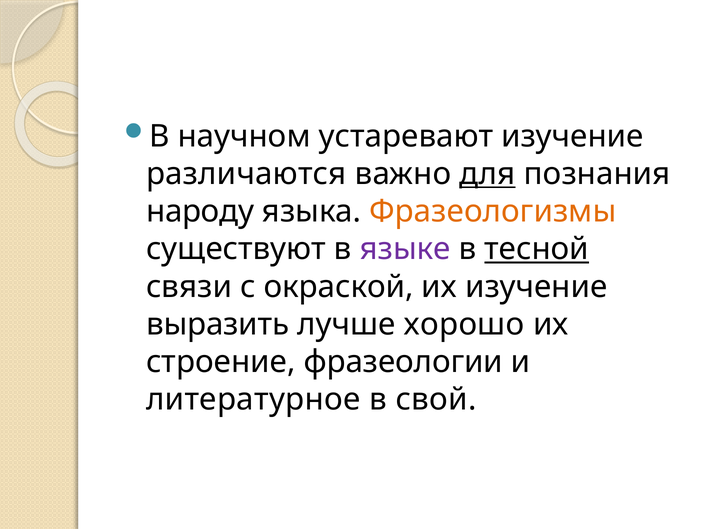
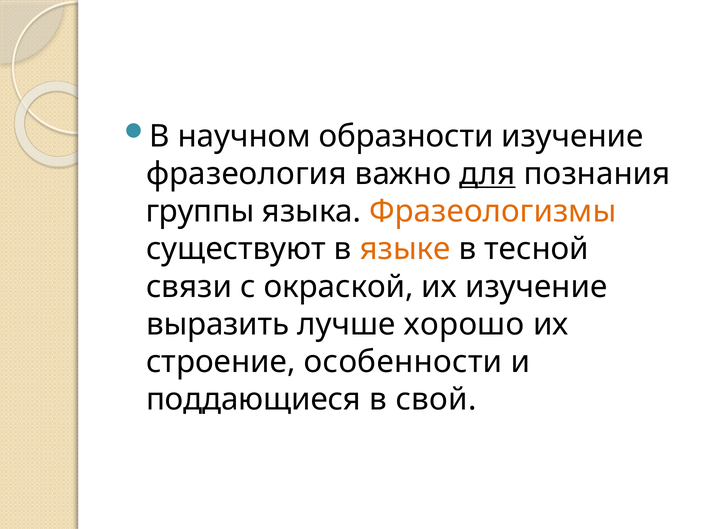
устаревают: устаревают -> образности
различаются: различаются -> фразеология
народу: народу -> группы
языке colour: purple -> orange
тесной underline: present -> none
фразеологии: фразеологии -> особенности
литературное: литературное -> поддающиеся
